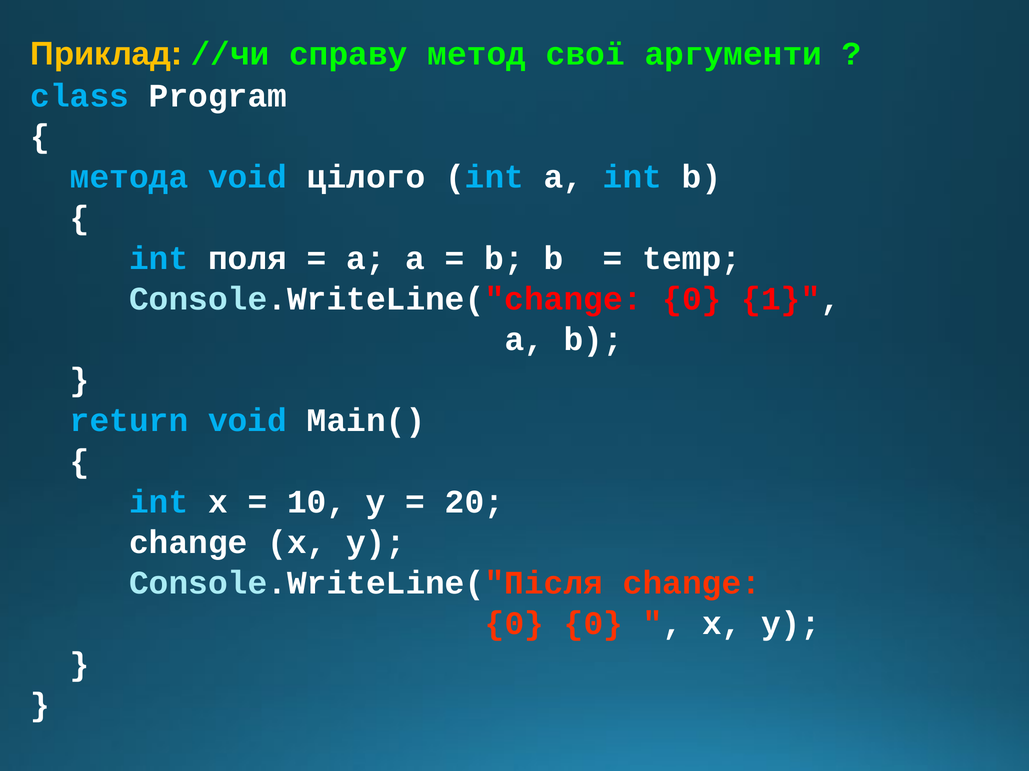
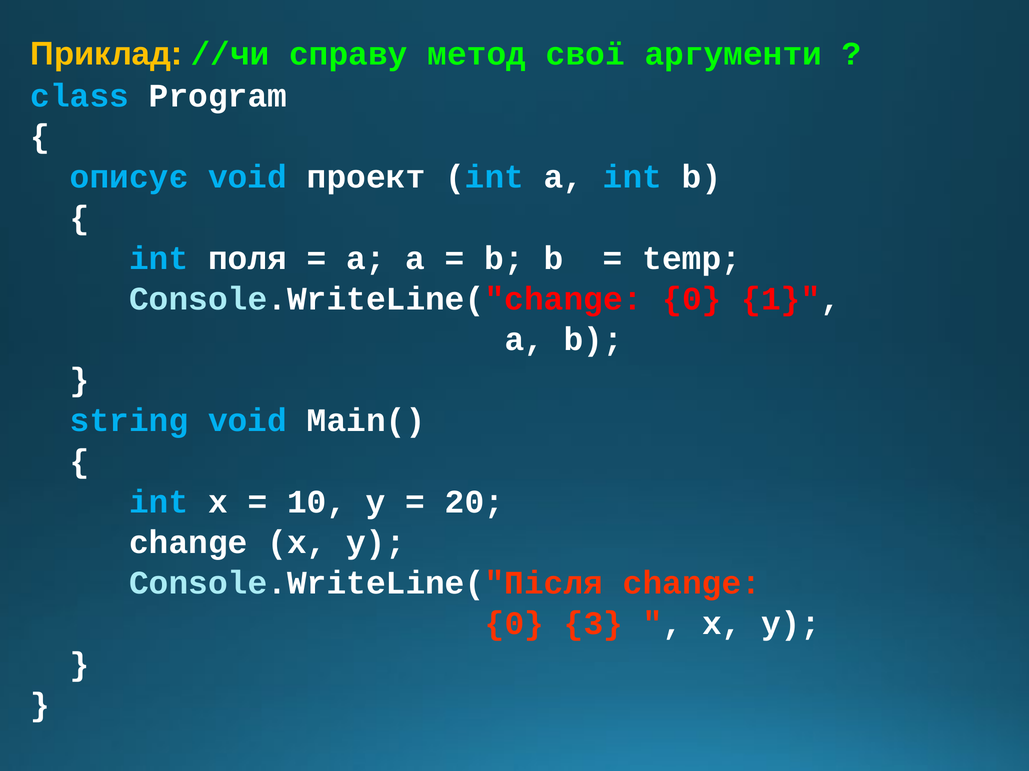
метода: метода -> описує
цілого: цілого -> проект
return: return -> string
0 0: 0 -> 3
